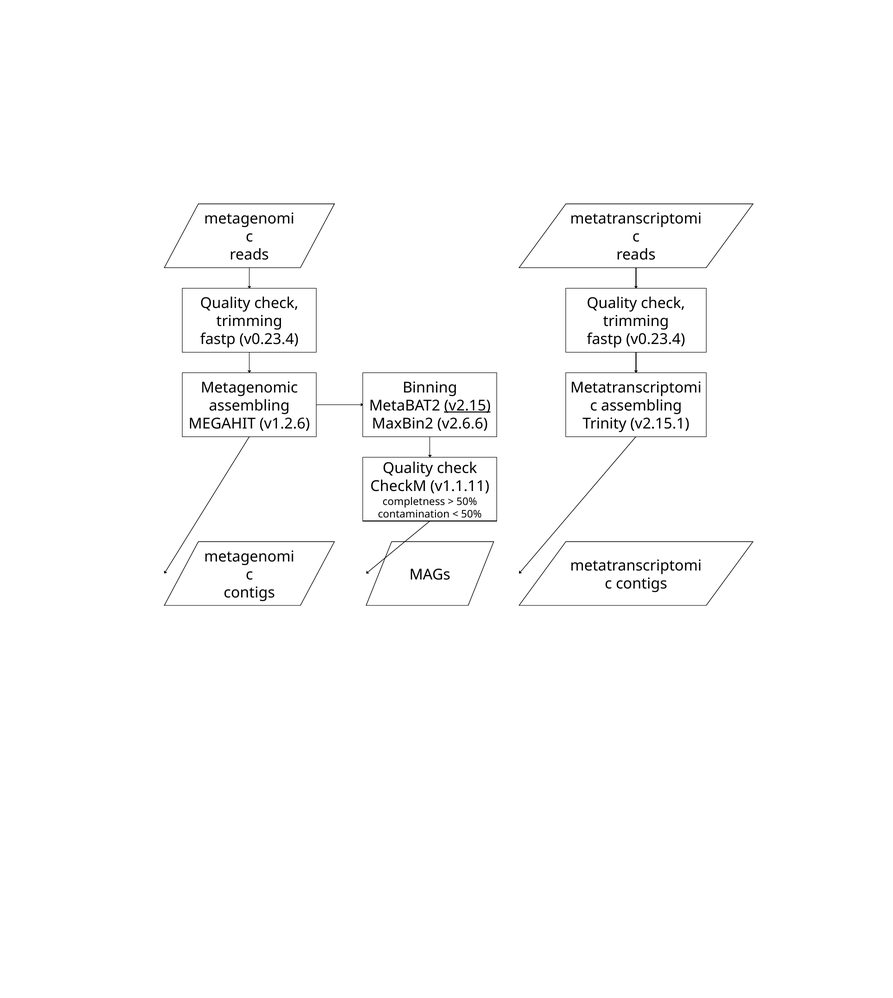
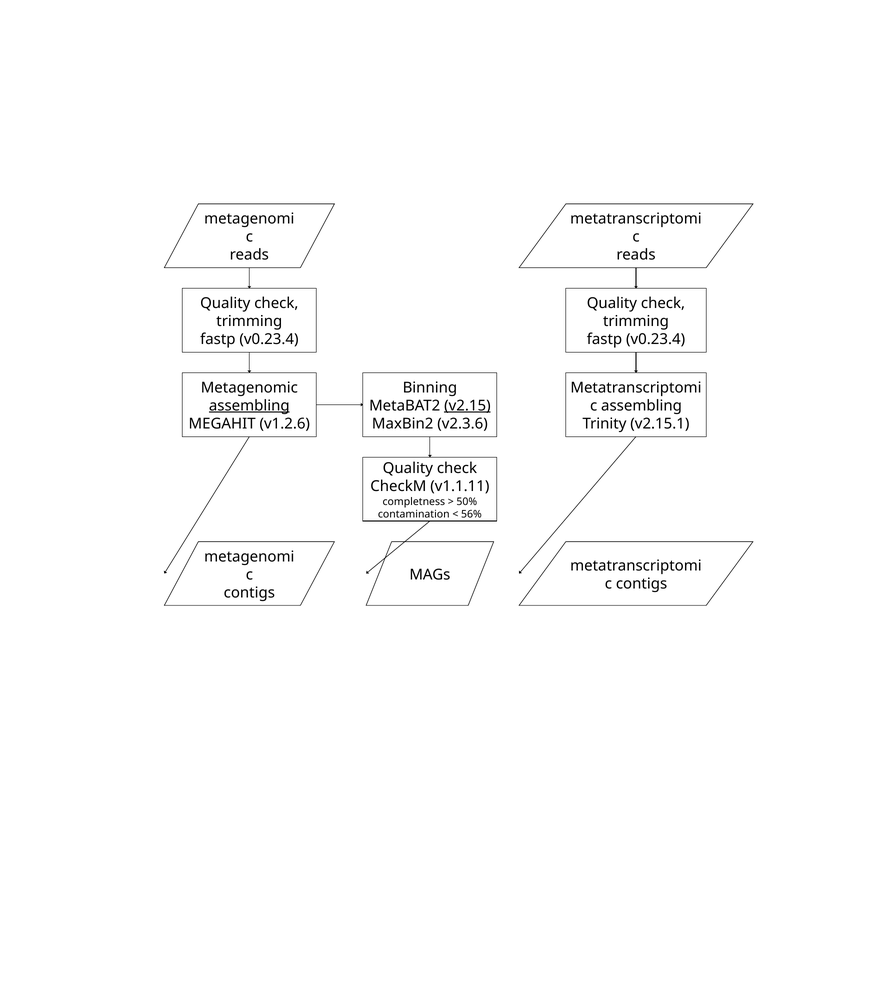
assembling at (249, 406) underline: none -> present
v2.6.6: v2.6.6 -> v2.3.6
50% at (471, 514): 50% -> 56%
